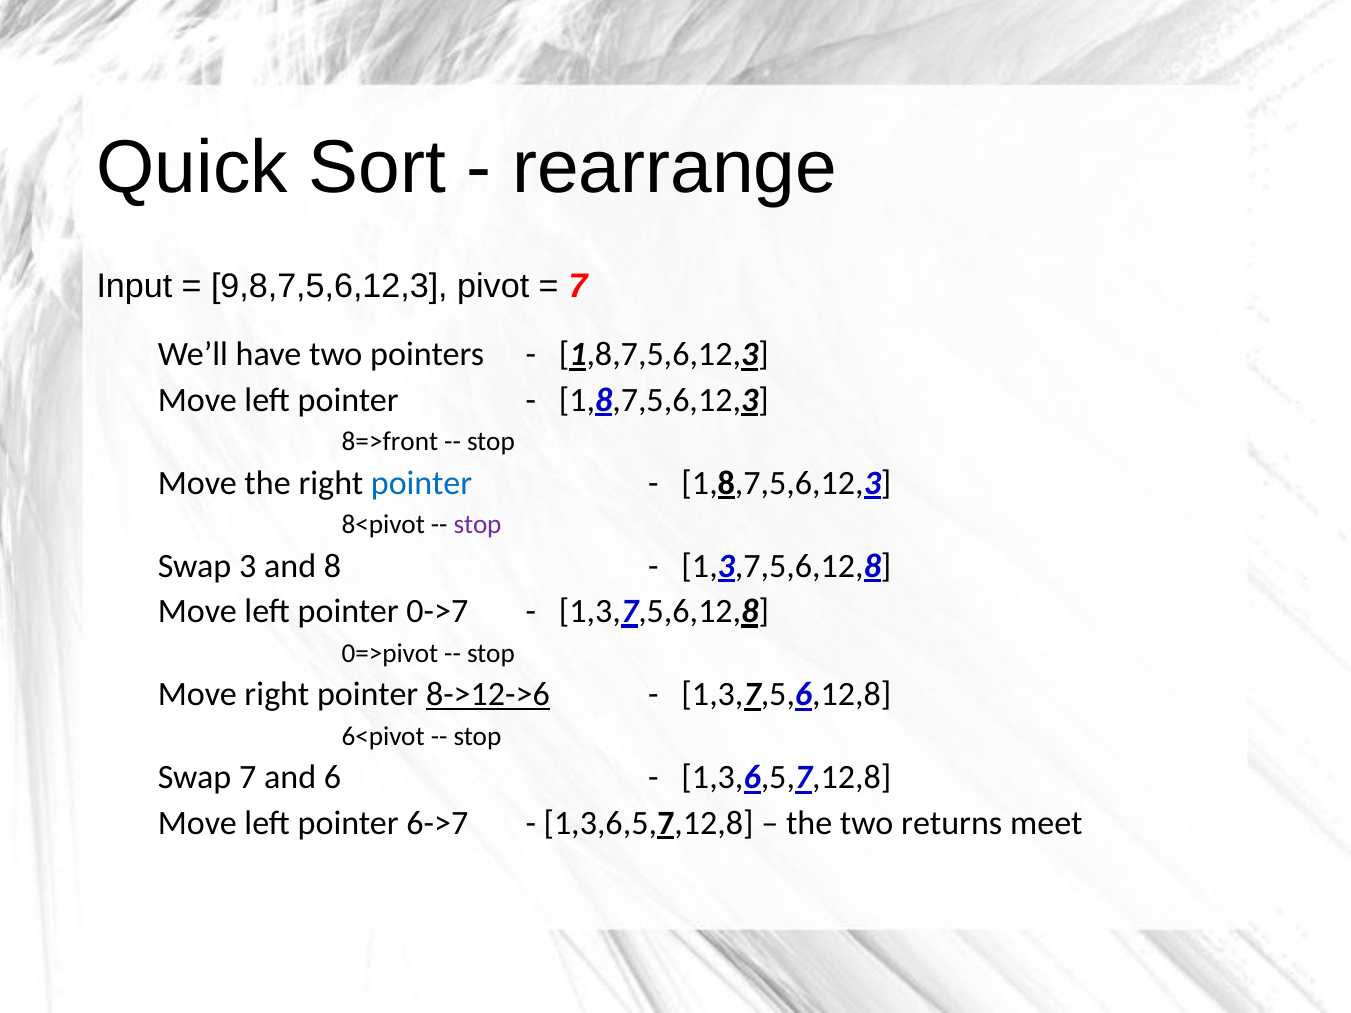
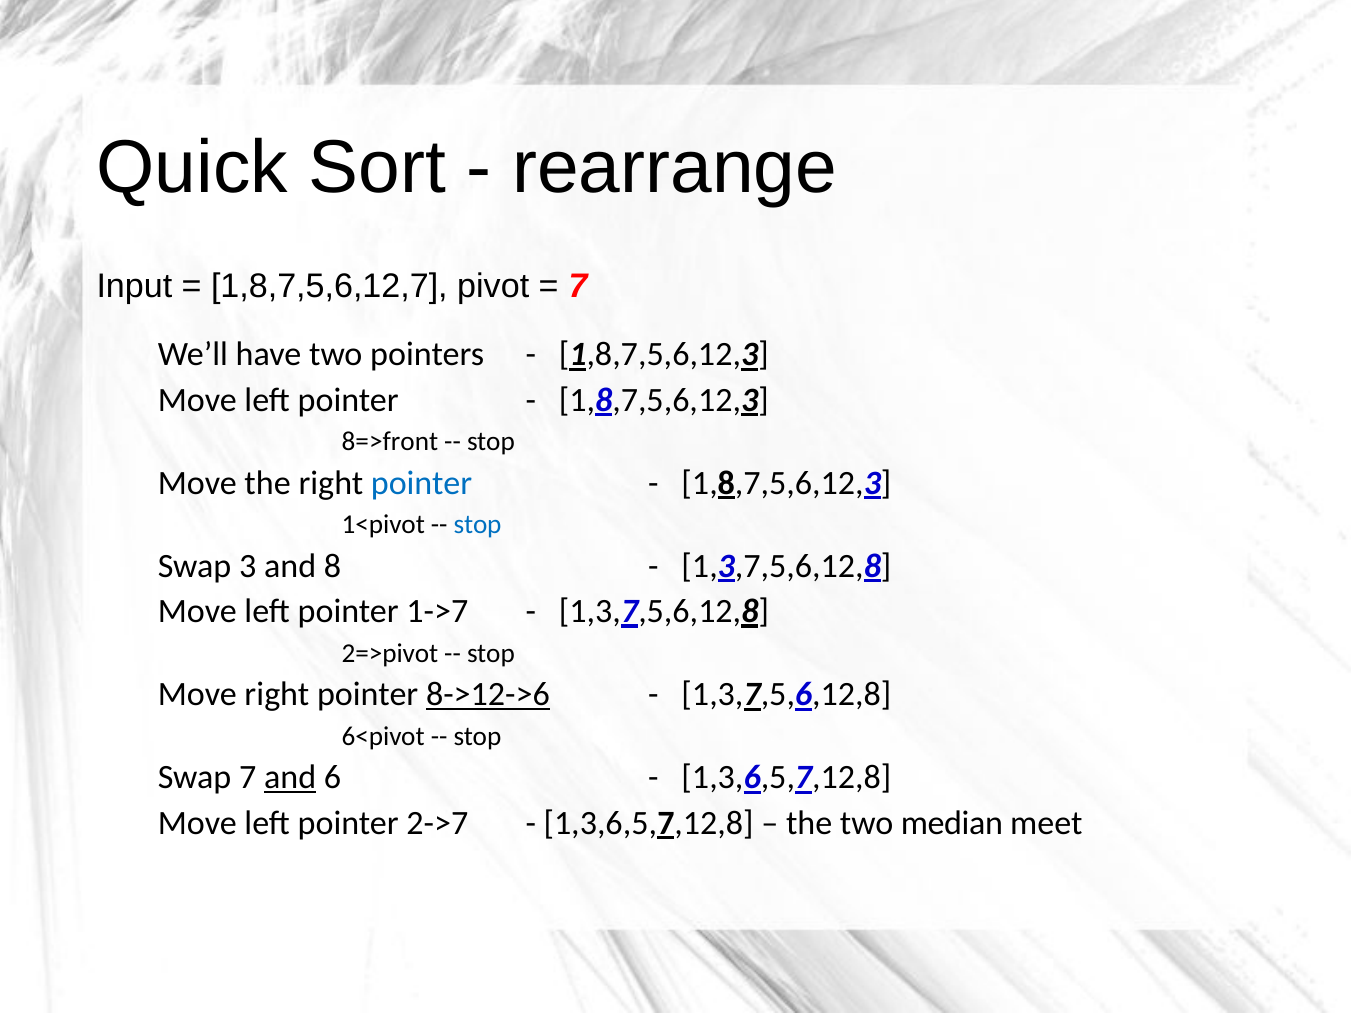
9,8,7,5,6,12,3: 9,8,7,5,6,12,3 -> 1,8,7,5,6,12,7
8<pivot: 8<pivot -> 1<pivot
stop at (478, 525) colour: purple -> blue
0->7: 0->7 -> 1->7
0=>pivot: 0=>pivot -> 2=>pivot
and at (290, 778) underline: none -> present
6->7: 6->7 -> 2->7
returns: returns -> median
